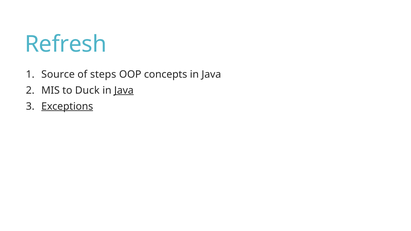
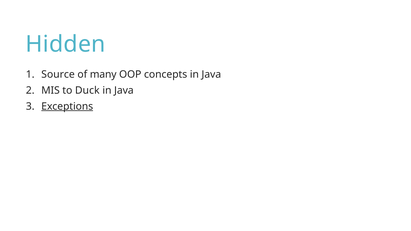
Refresh: Refresh -> Hidden
steps: steps -> many
Java at (124, 90) underline: present -> none
